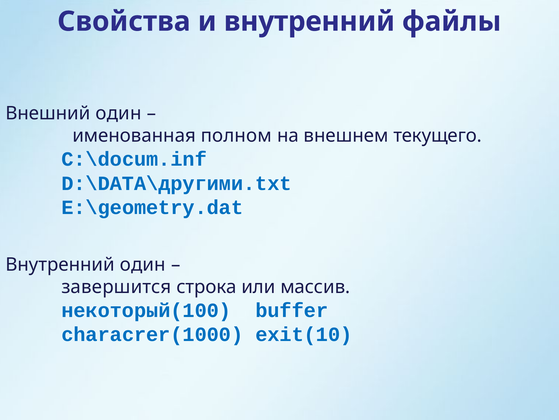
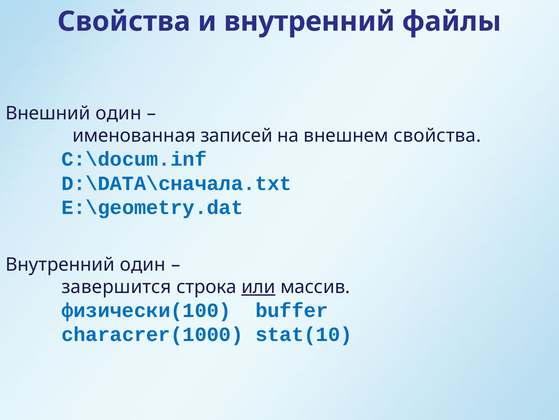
полном: полном -> записей
внешнем текущего: текущего -> свойства
D:\DATA\другими.txt: D:\DATA\другими.txt -> D:\DATA\сначала.txt
или underline: none -> present
некоторый(100: некоторый(100 -> физически(100
exit(10: exit(10 -> stat(10
